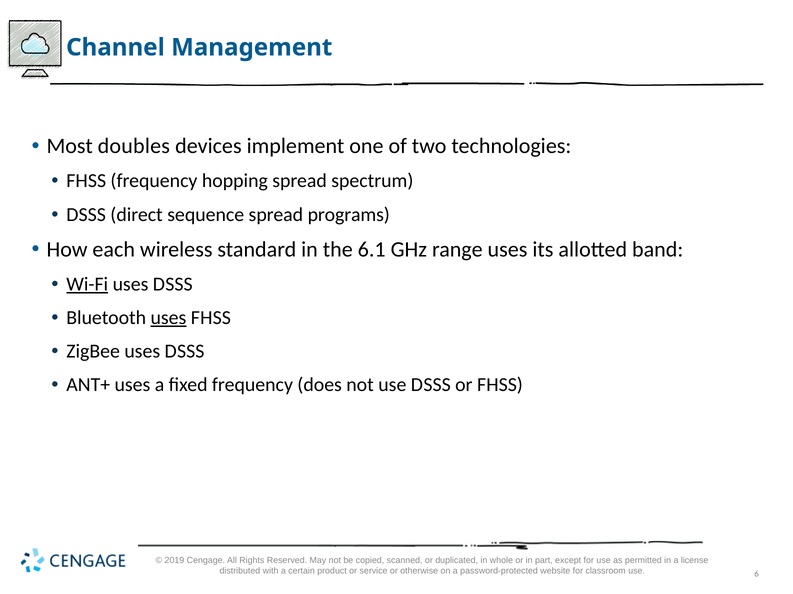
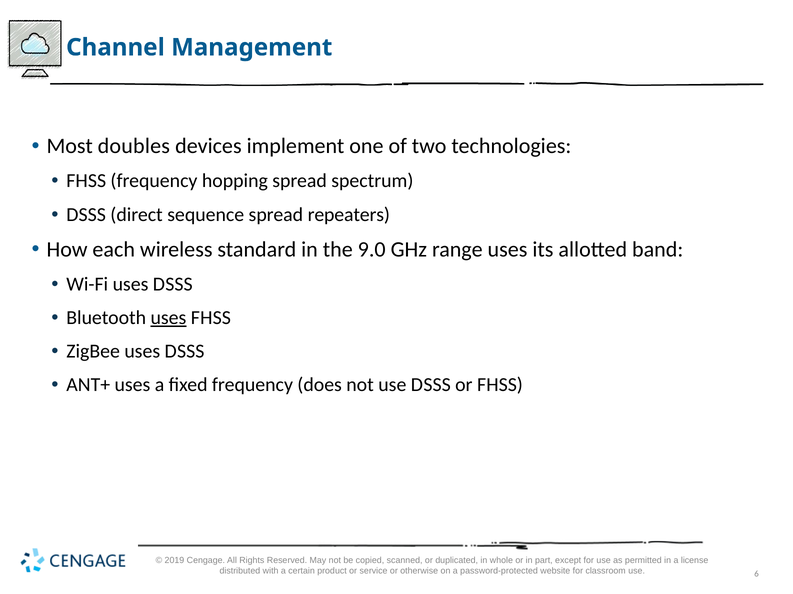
programs: programs -> repeaters
6.1: 6.1 -> 9.0
Wi-Fi underline: present -> none
